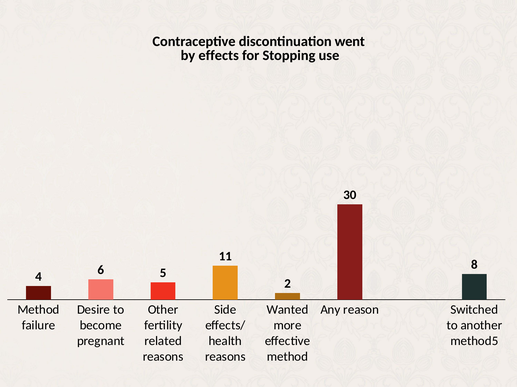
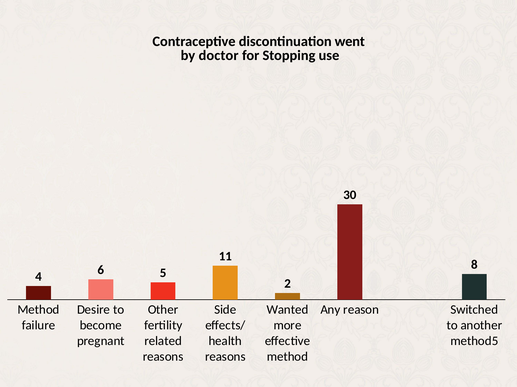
effects: effects -> doctor
